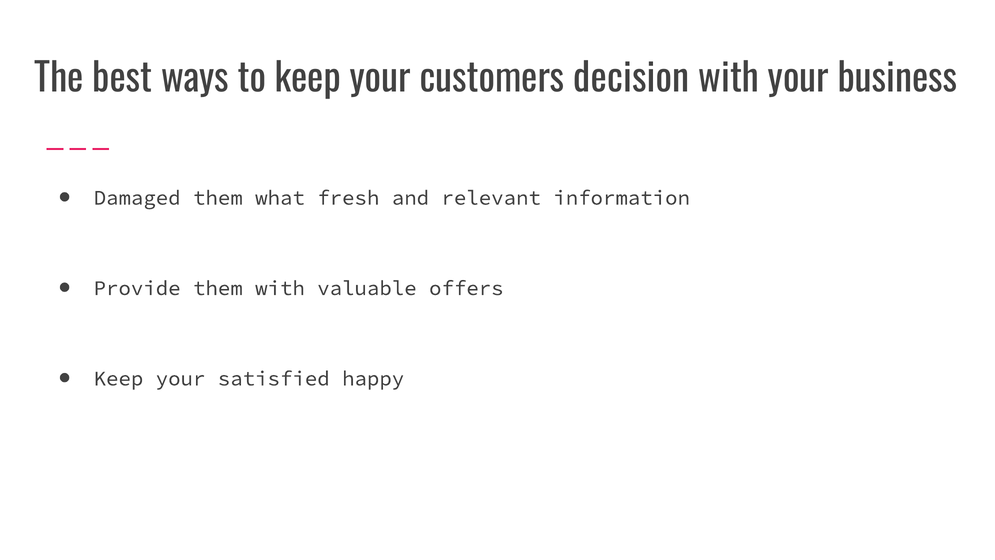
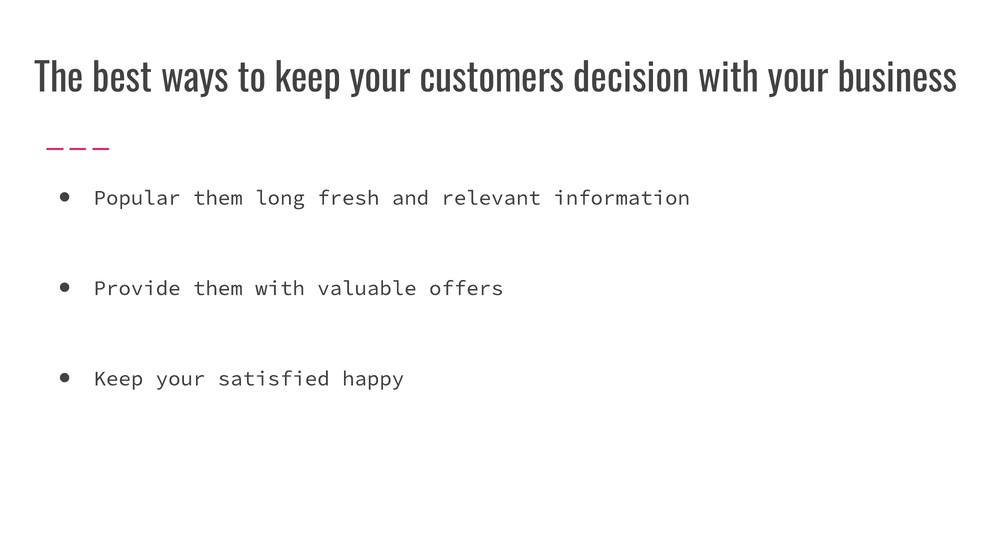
Damaged: Damaged -> Popular
what: what -> long
